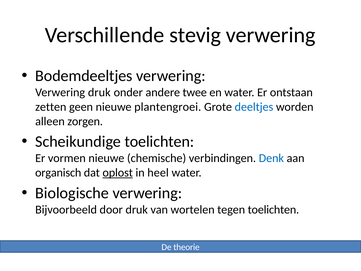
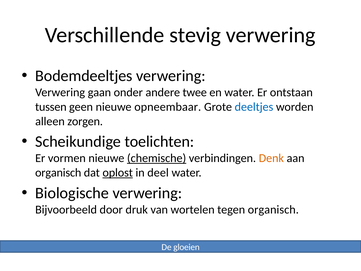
Verwering druk: druk -> gaan
zetten: zetten -> tussen
plantengroei: plantengroei -> opneembaar
chemische underline: none -> present
Denk colour: blue -> orange
heel: heel -> deel
tegen toelichten: toelichten -> organisch
theorie: theorie -> gloeien
